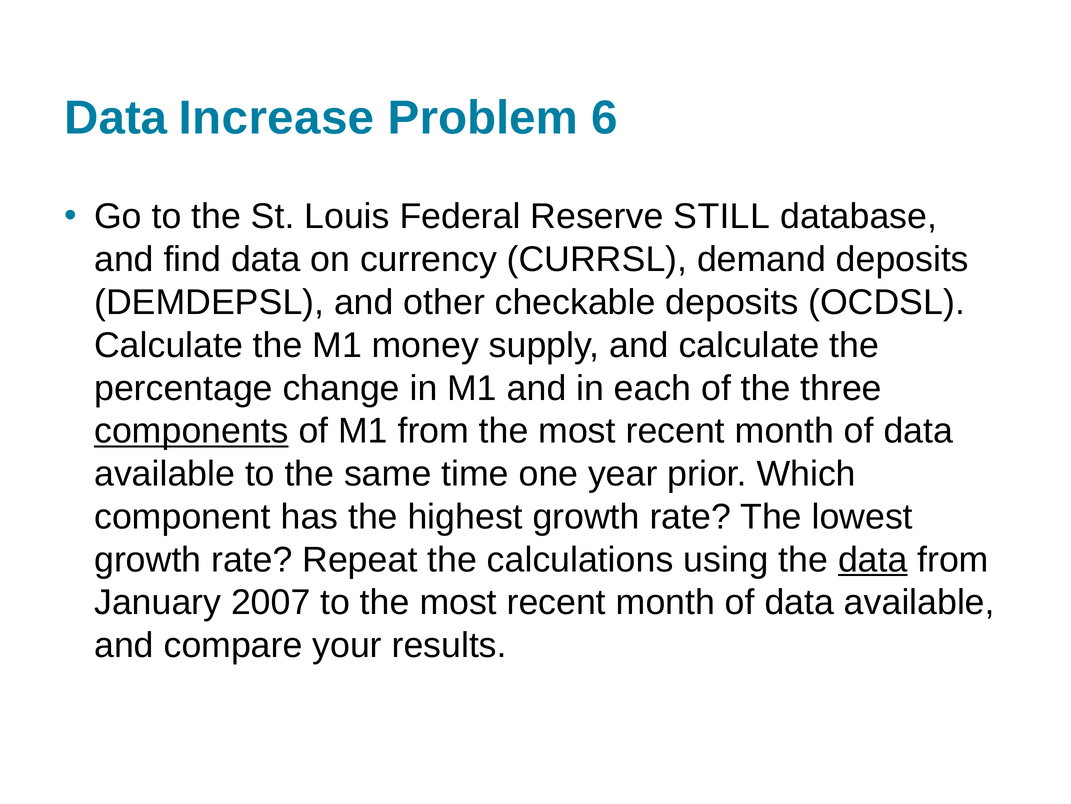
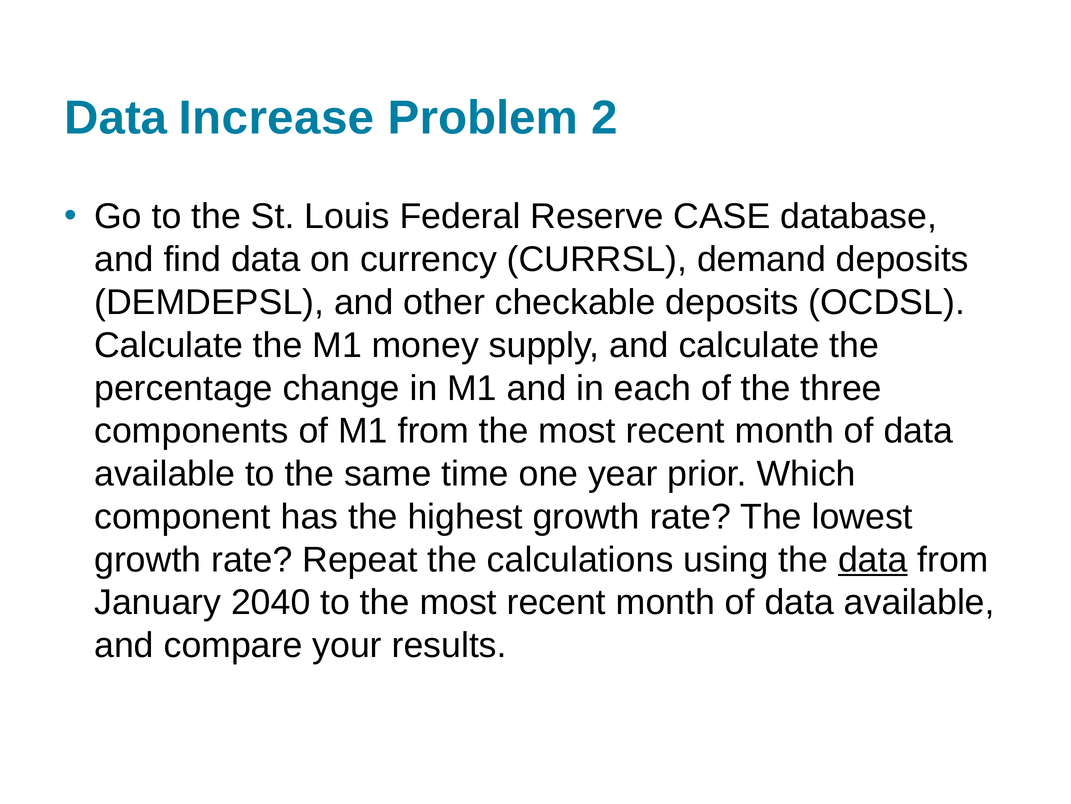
6: 6 -> 2
STILL: STILL -> CASE
components underline: present -> none
2007: 2007 -> 2040
